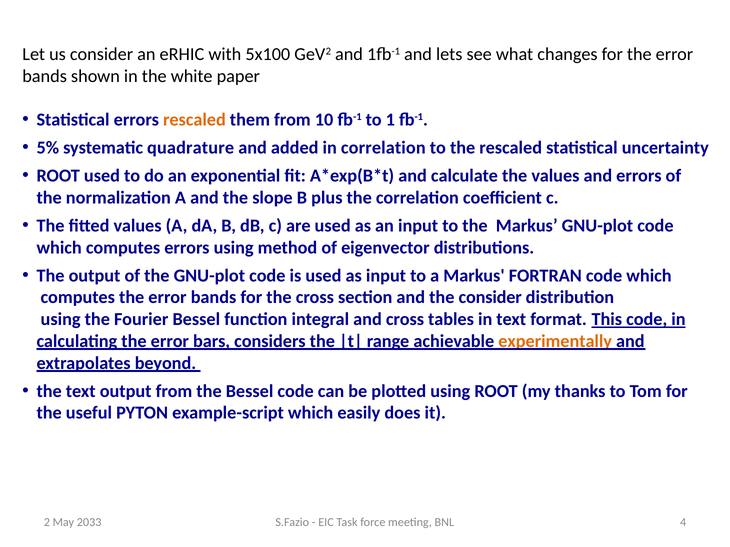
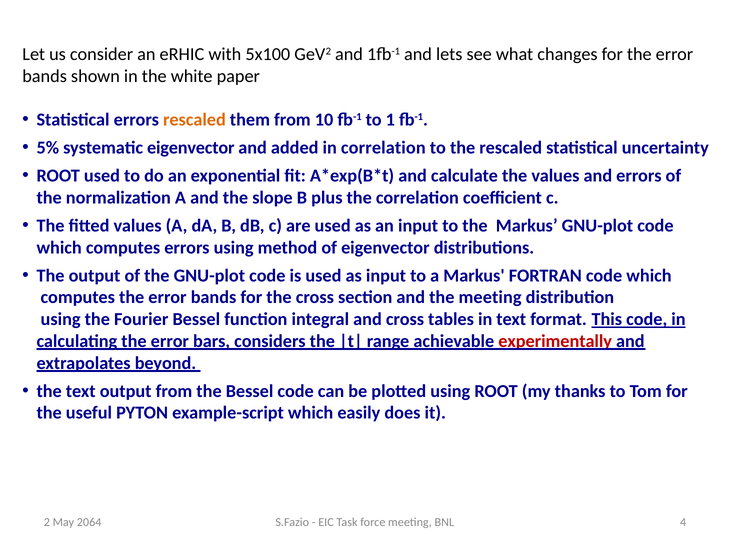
systematic quadrature: quadrature -> eigenvector
the consider: consider -> meeting
experimentally colour: orange -> red
2033: 2033 -> 2064
